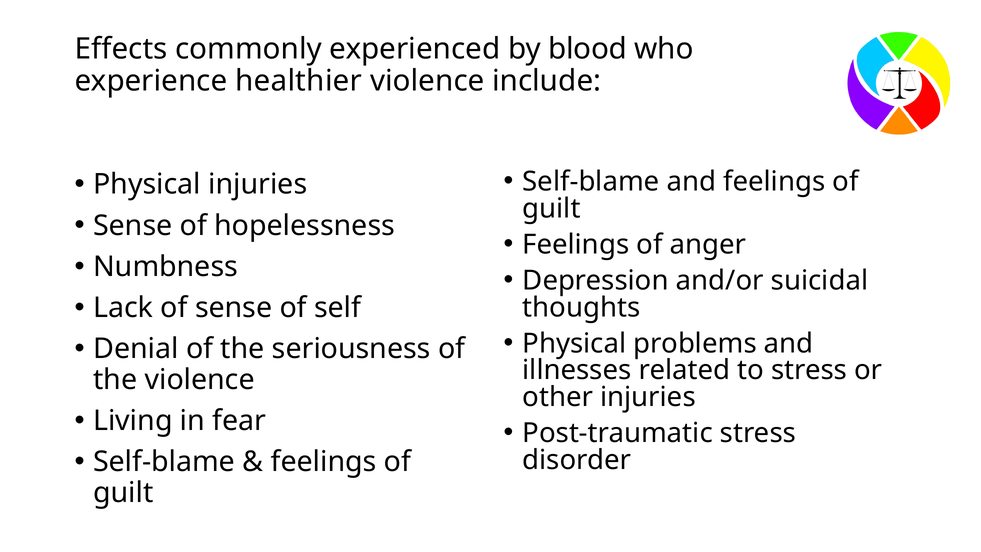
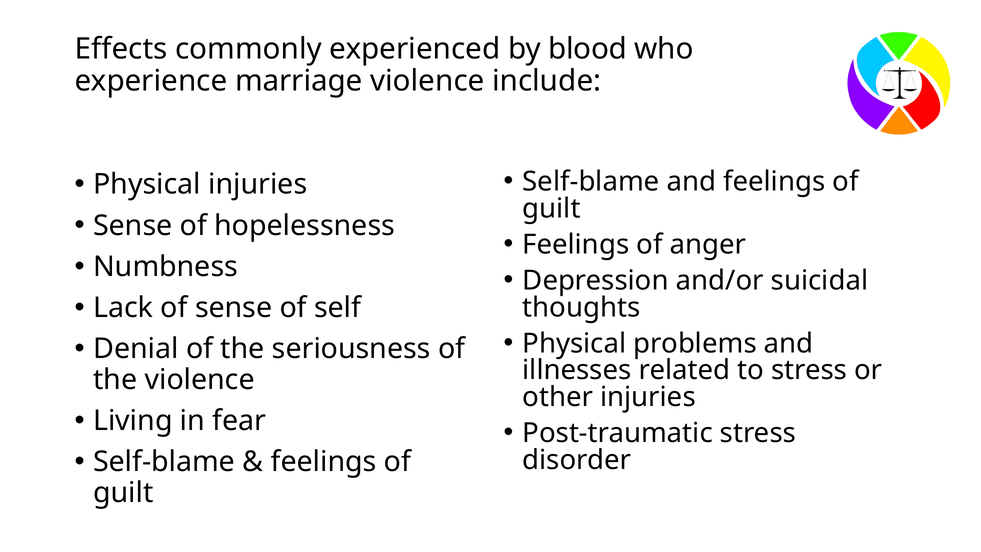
healthier: healthier -> marriage
